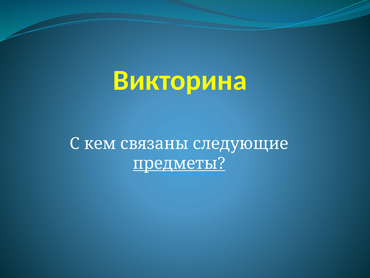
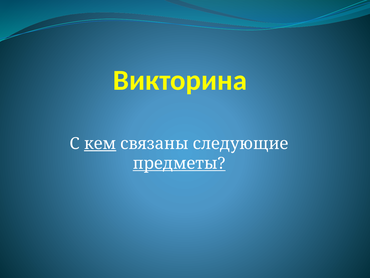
кем underline: none -> present
